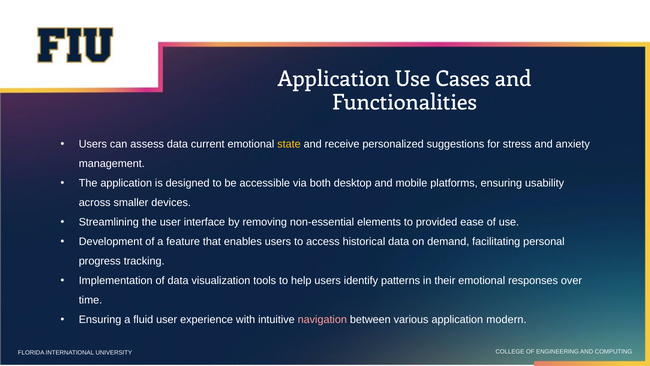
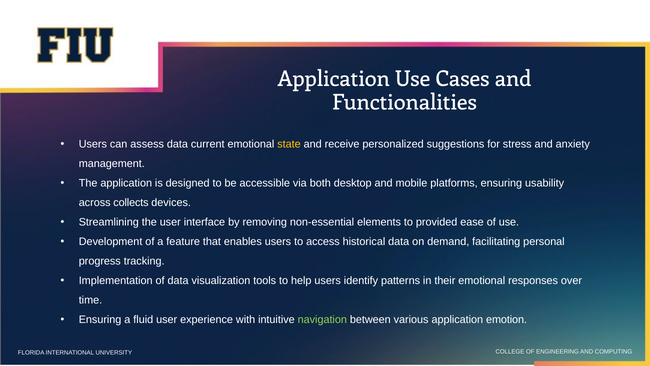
smaller: smaller -> collects
navigation colour: pink -> light green
modern: modern -> emotion
